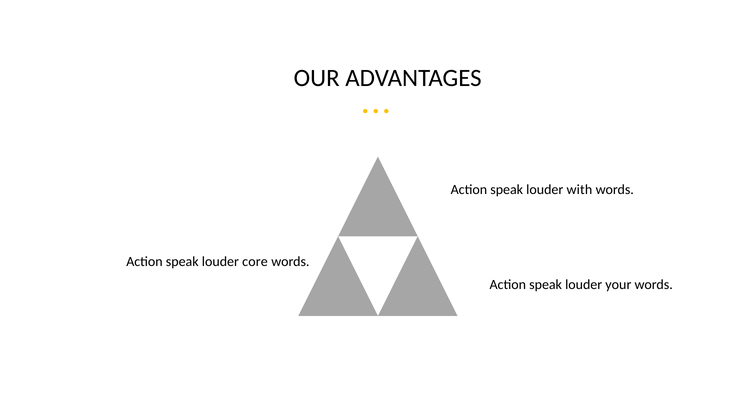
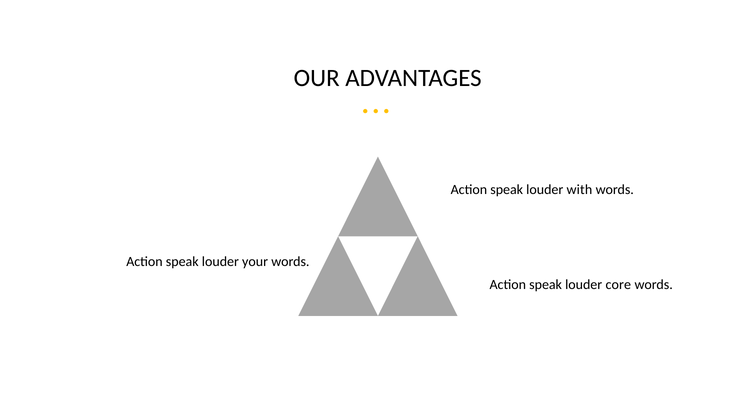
core: core -> your
your: your -> core
